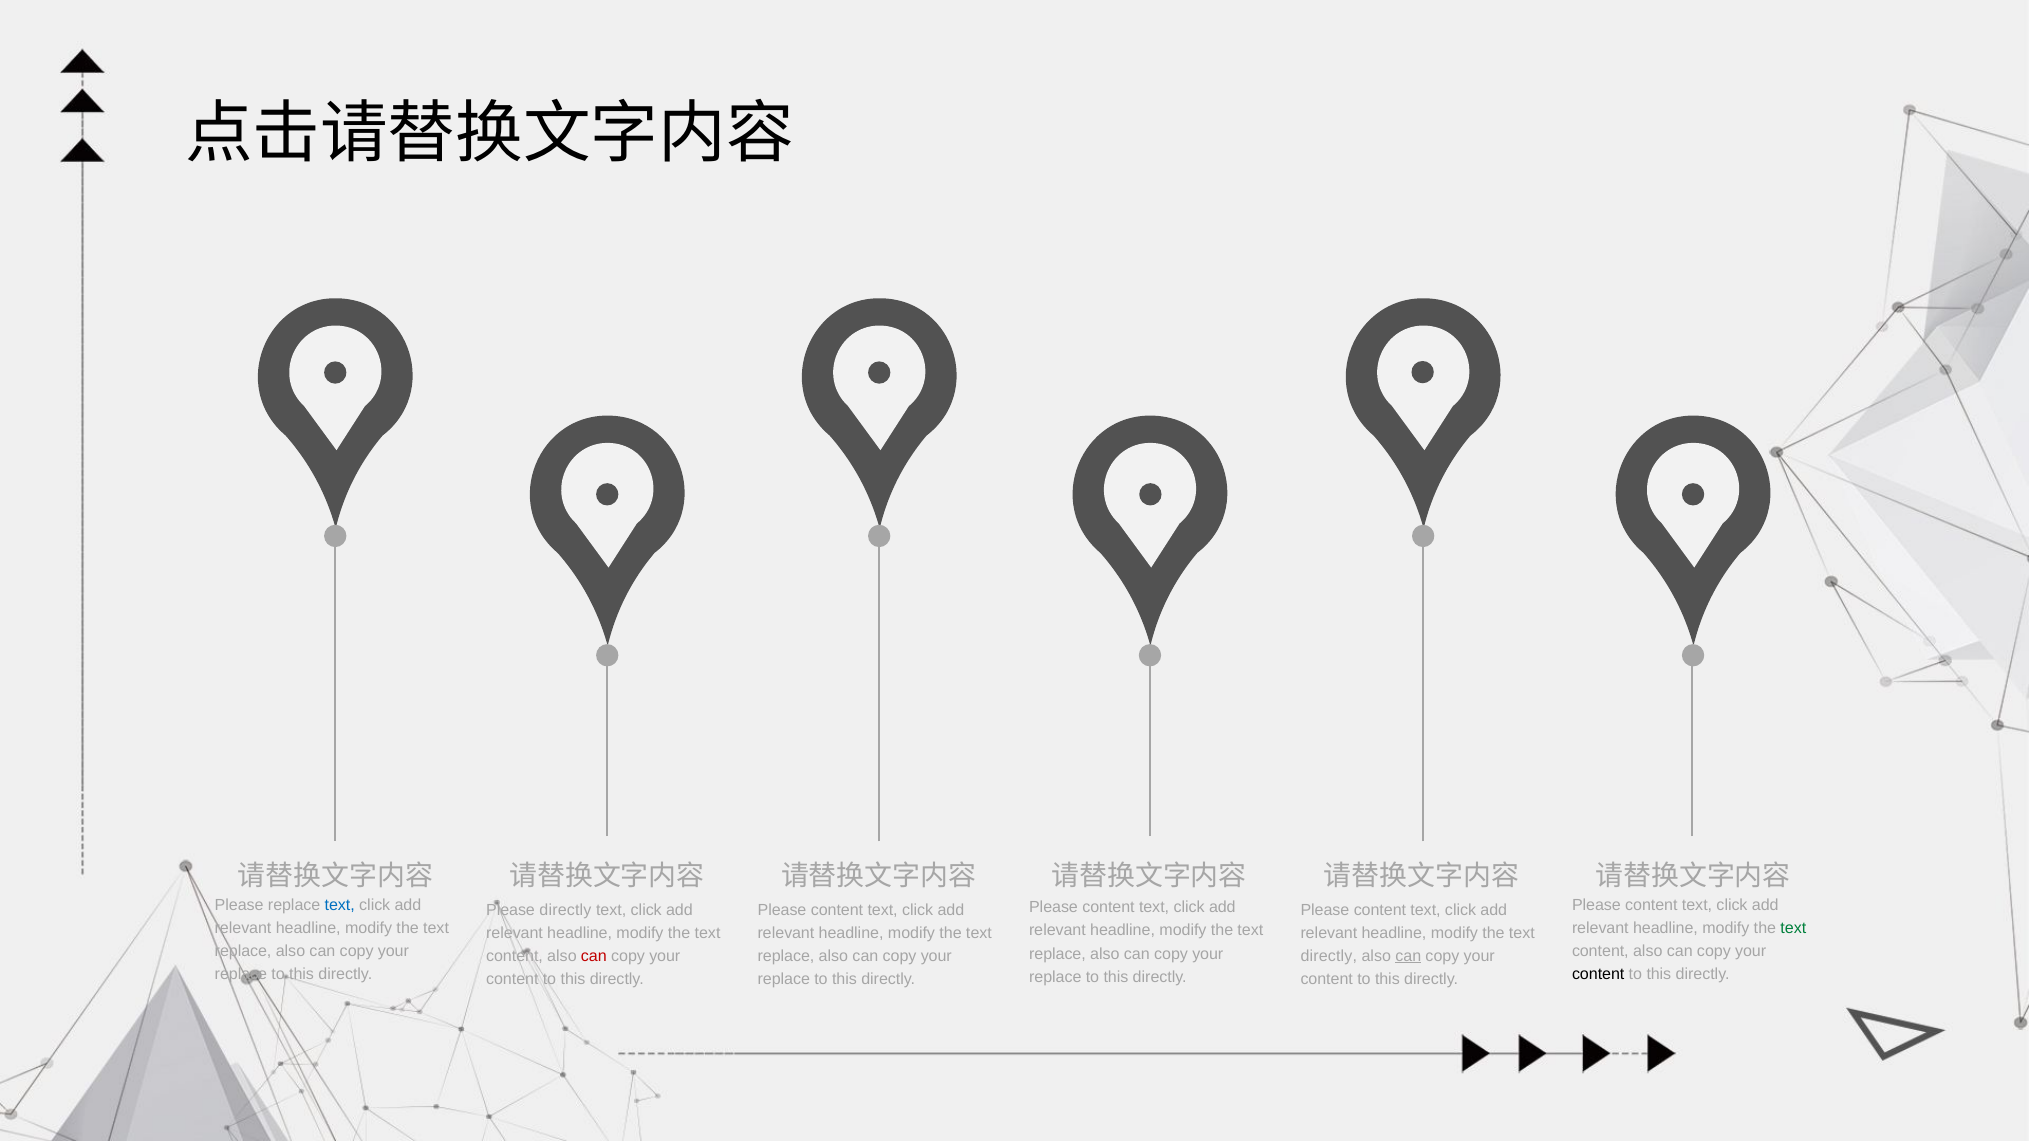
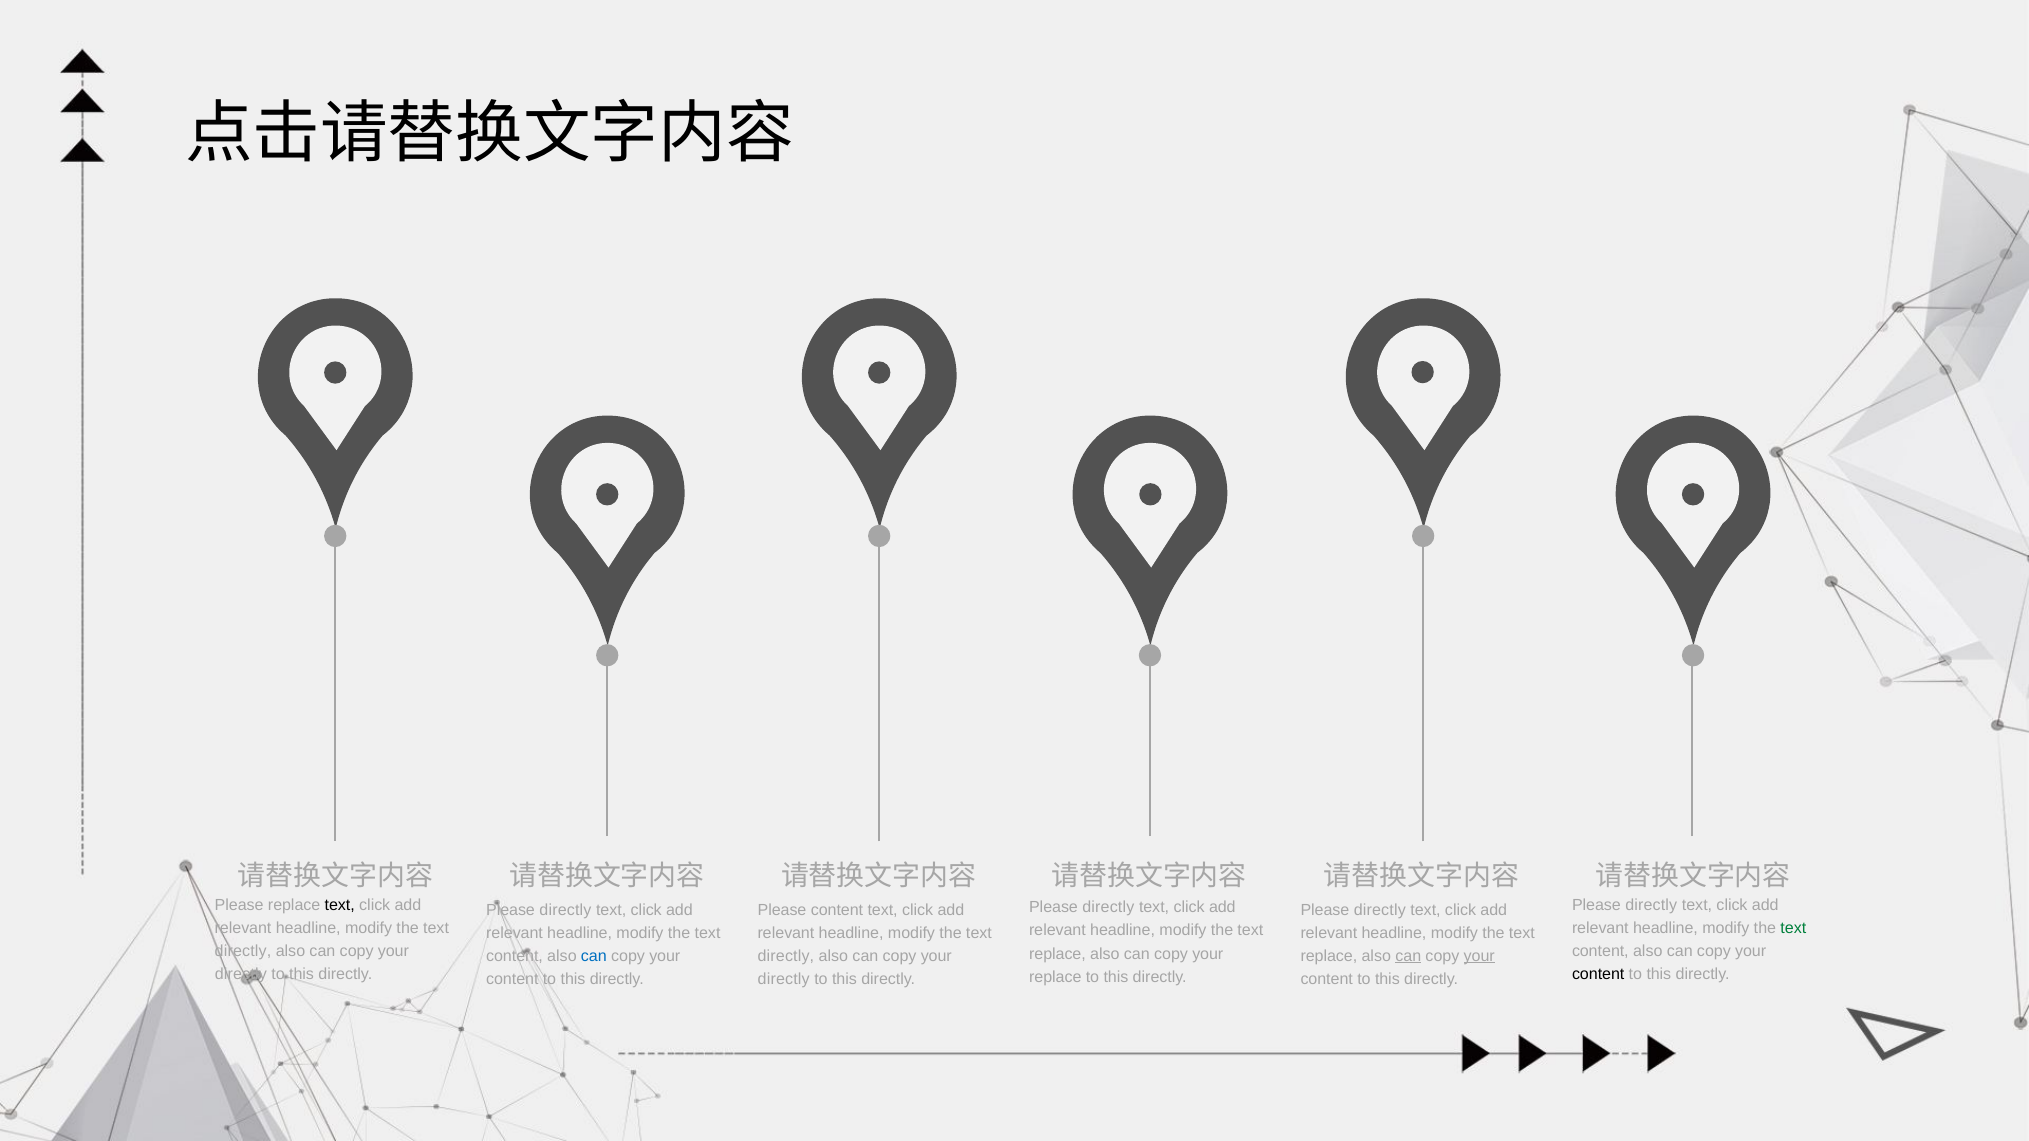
text at (340, 905) colour: blue -> black
content at (1651, 905): content -> directly
content at (1108, 908): content -> directly
content at (1380, 910): content -> directly
replace at (243, 952): replace -> directly
can at (594, 956) colour: red -> blue
replace at (786, 956): replace -> directly
directly at (1329, 956): directly -> replace
your at (1479, 956) underline: none -> present
replace at (241, 975): replace -> directly
replace at (784, 979): replace -> directly
